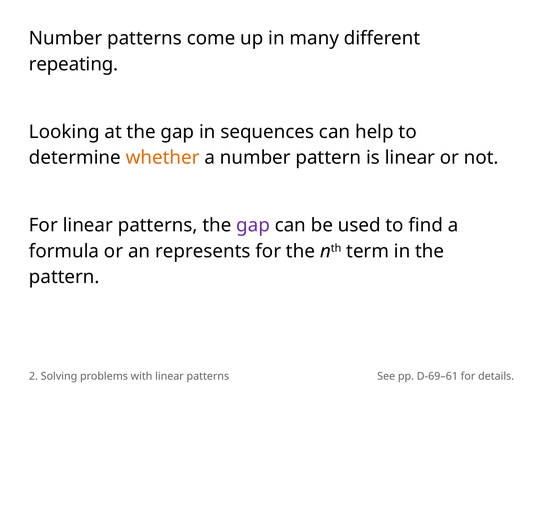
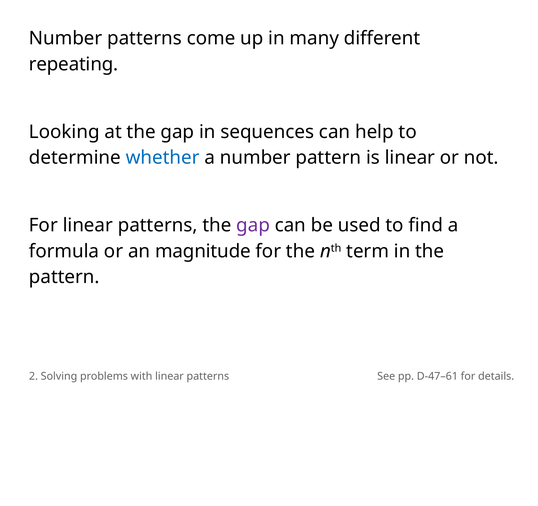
whether colour: orange -> blue
represents: represents -> magnitude
D-69–61: D-69–61 -> D-47–61
